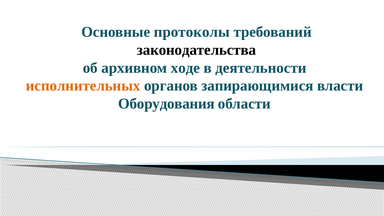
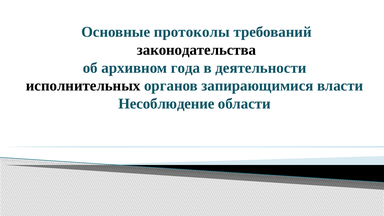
ходе: ходе -> года
исполнительных colour: orange -> black
Оборудования: Оборудования -> Несоблюдение
